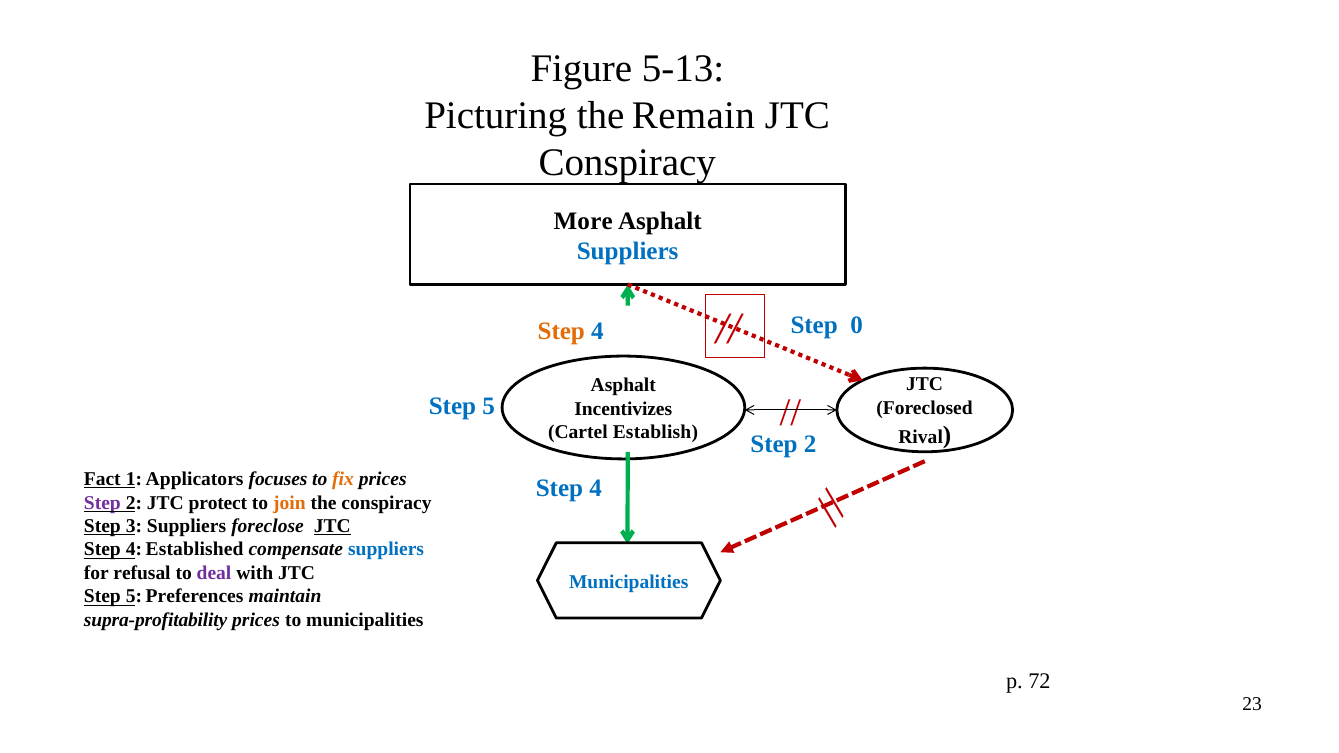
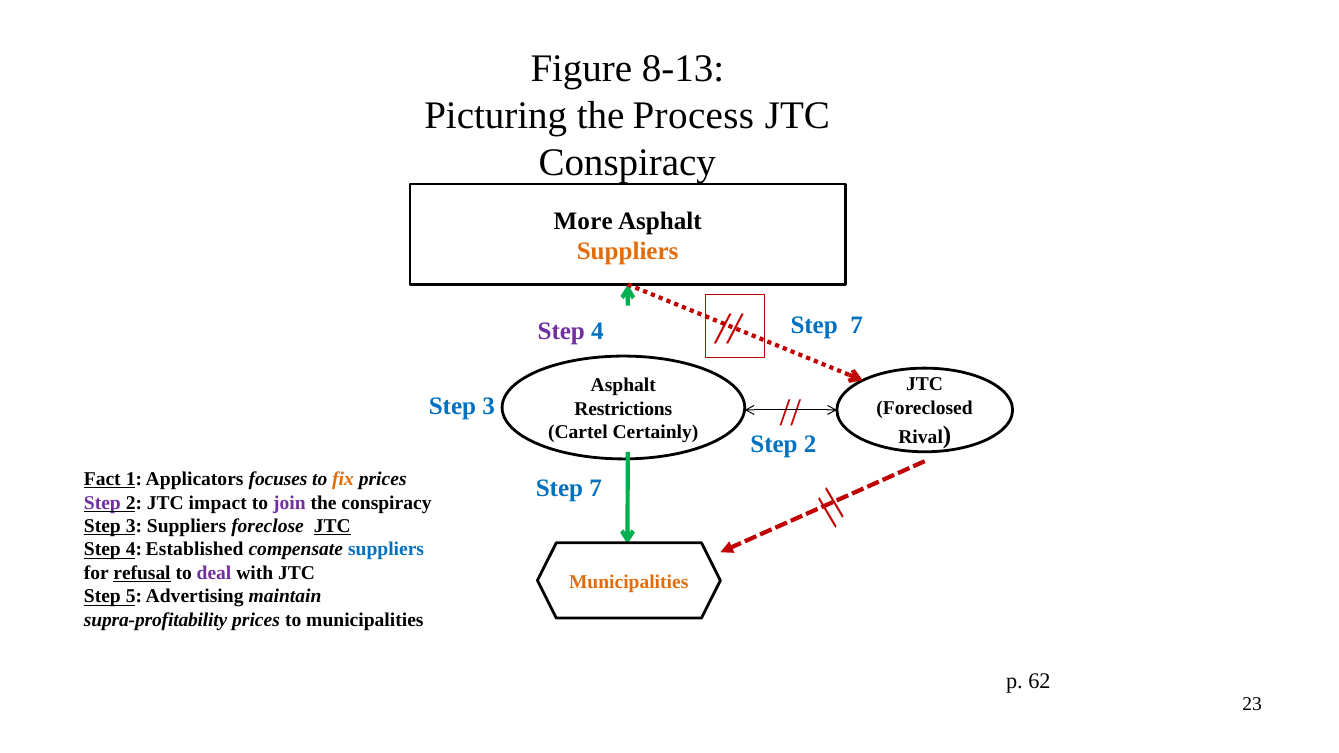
5-13: 5-13 -> 8-13
Remain: Remain -> Process
Suppliers at (628, 251) colour: blue -> orange
Step at (561, 331) colour: orange -> purple
4 Step 0: 0 -> 7
5 at (489, 407): 5 -> 3
Incentivizes: Incentivizes -> Restrictions
Establish: Establish -> Certainly
4 at (596, 488): 4 -> 7
protect: protect -> impact
join colour: orange -> purple
refusal underline: none -> present
Municipalities at (629, 582) colour: blue -> orange
Preferences: Preferences -> Advertising
72: 72 -> 62
